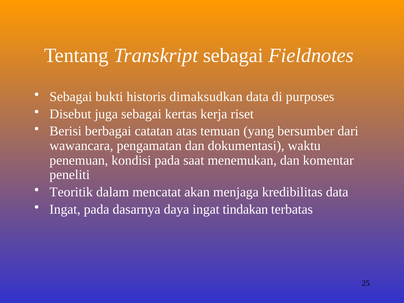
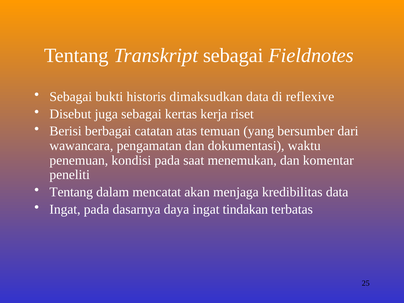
purposes: purposes -> reflexive
Teoritik at (71, 192): Teoritik -> Tentang
